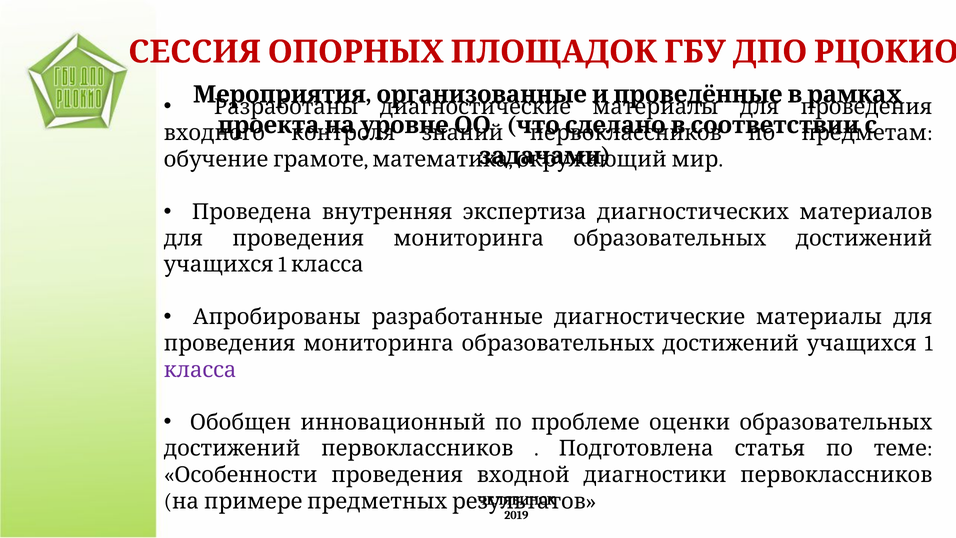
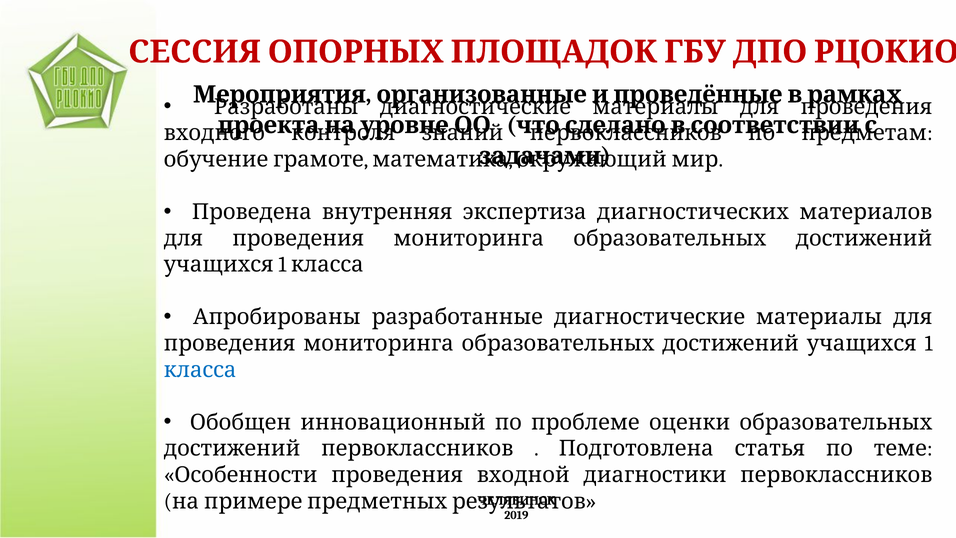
класса at (200, 370) colour: purple -> blue
